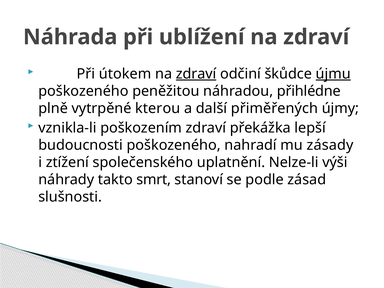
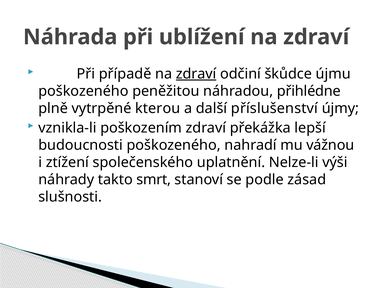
útokem: útokem -> případě
újmu underline: present -> none
přiměřených: přiměřených -> příslušenství
zásady: zásady -> vážnou
